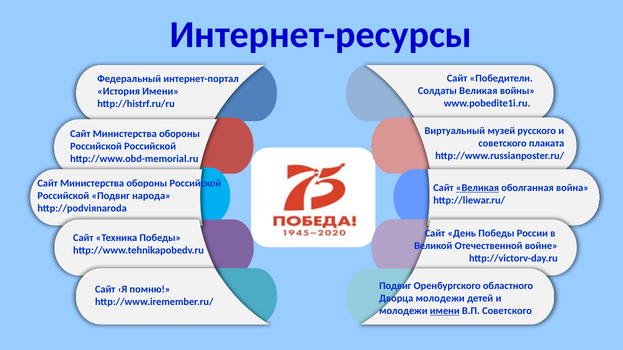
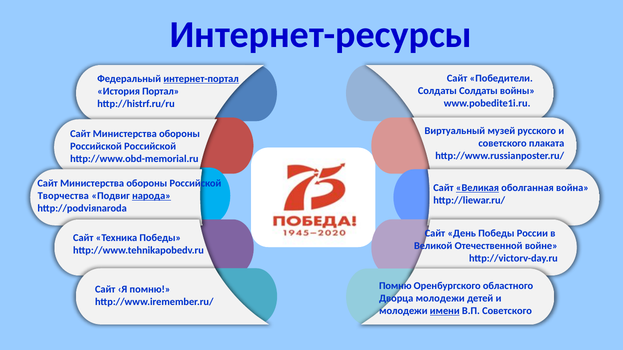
интернет-портал underline: none -> present
Солдаты Великая: Великая -> Солдаты
История Имени: Имени -> Портал
Российской at (63, 196): Российской -> Творчества
народа underline: none -> present
Подвиг at (395, 286): Подвиг -> Помню
